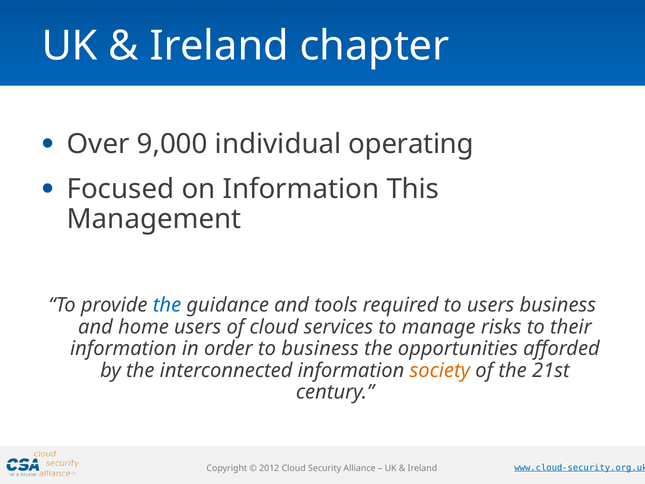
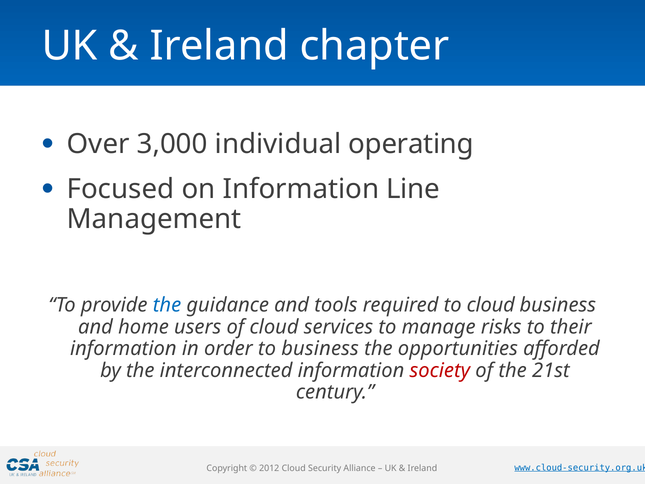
9,000: 9,000 -> 3,000
This: This -> Line
to users: users -> cloud
society colour: orange -> red
